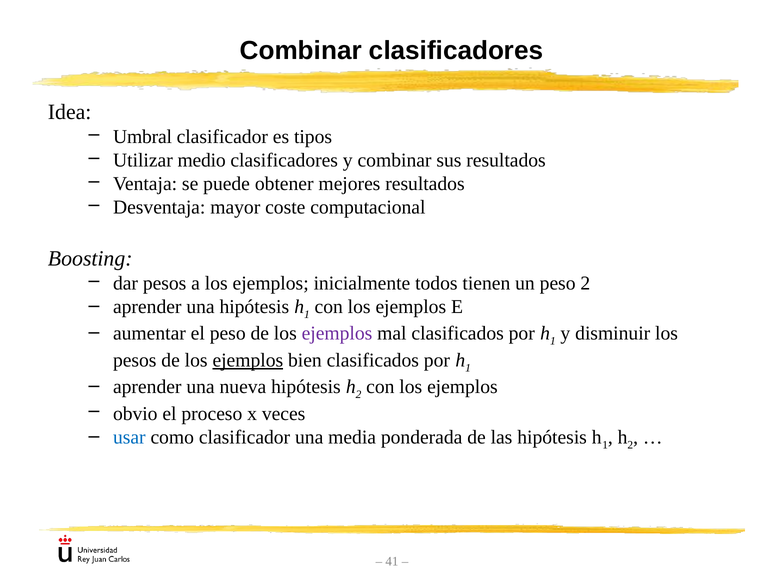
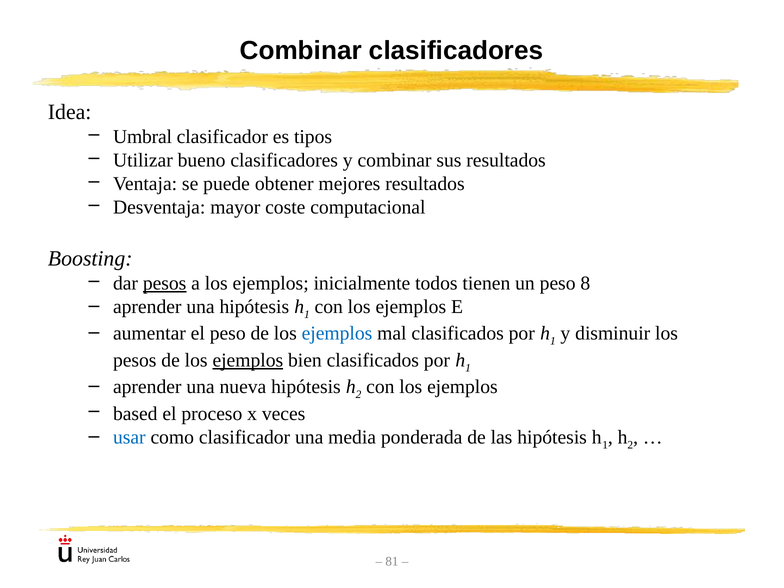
medio: medio -> bueno
pesos at (165, 283) underline: none -> present
peso 2: 2 -> 8
ejemplos at (337, 334) colour: purple -> blue
obvio: obvio -> based
41: 41 -> 81
